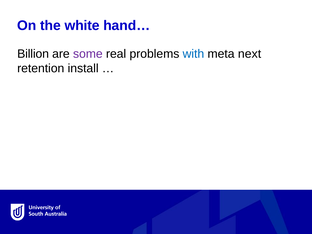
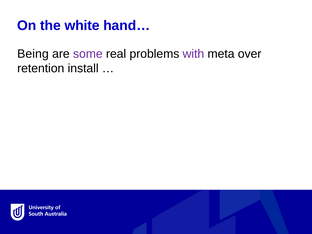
Billion: Billion -> Being
with colour: blue -> purple
next: next -> over
